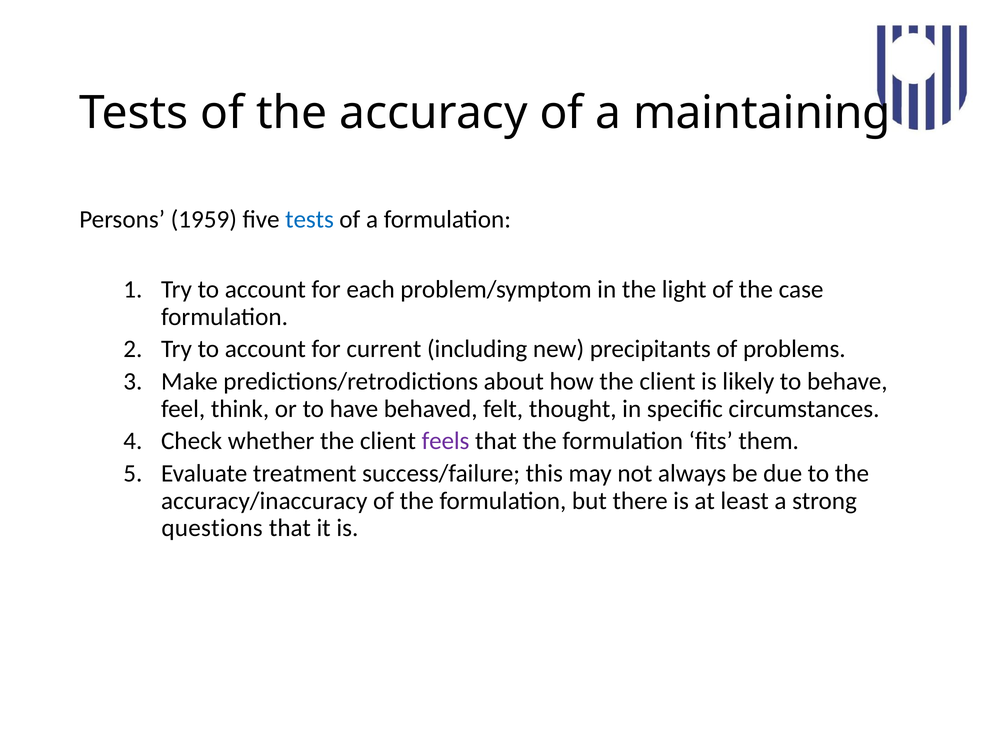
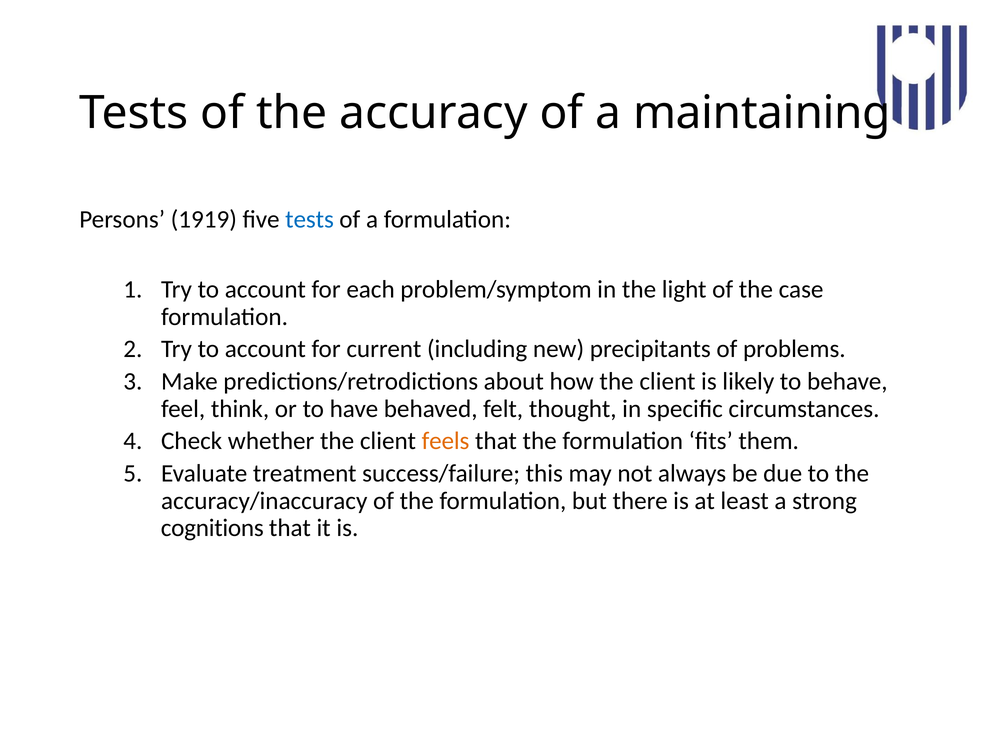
1959: 1959 -> 1919
feels colour: purple -> orange
questions: questions -> cognitions
